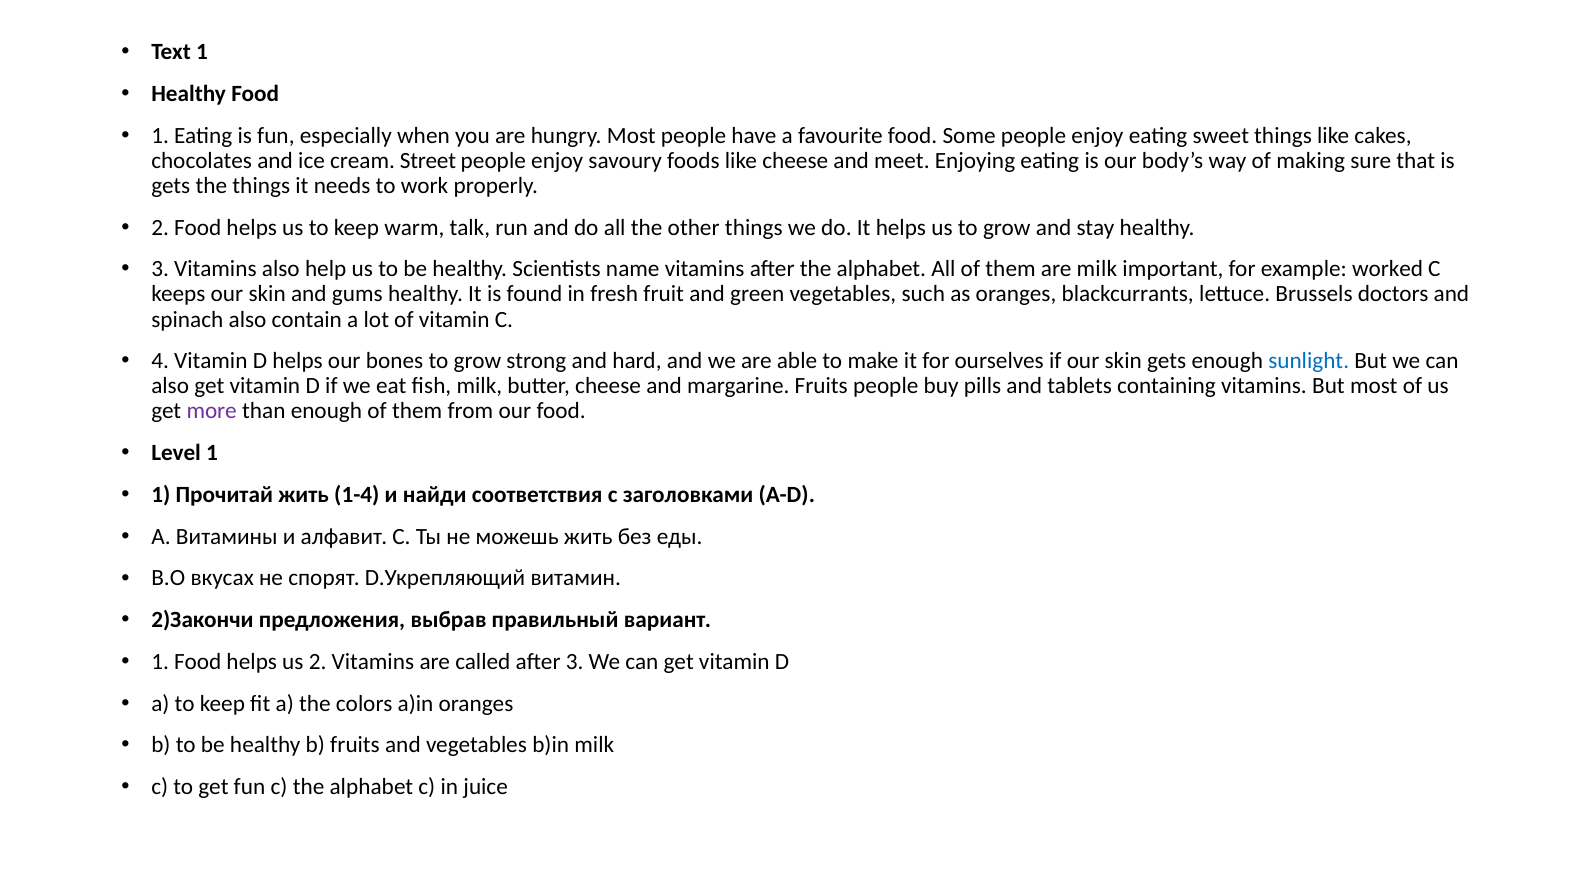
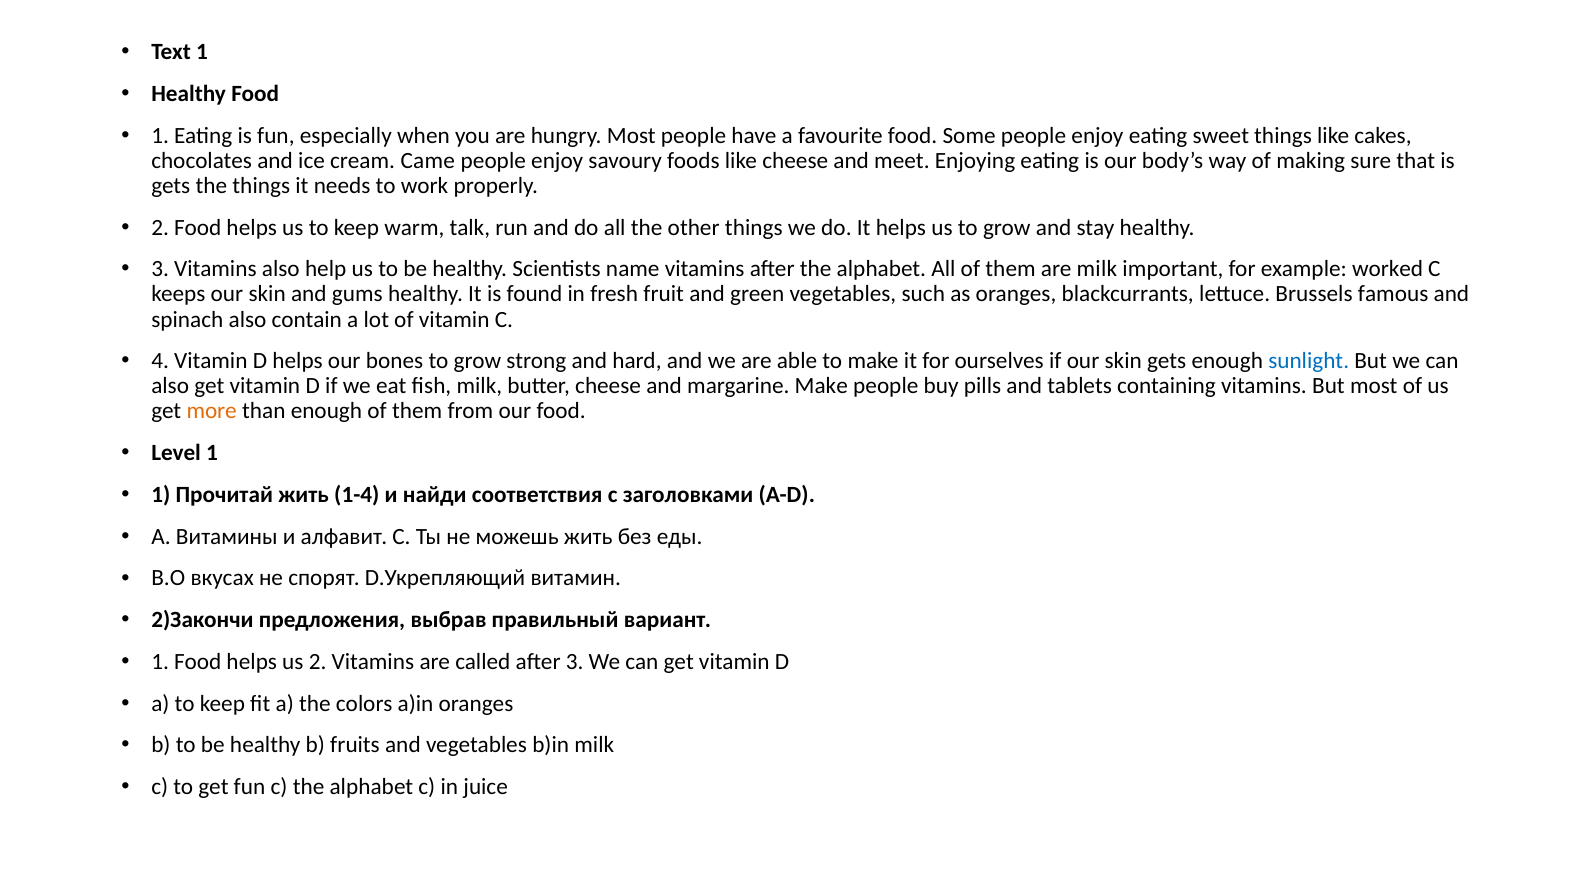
Street: Street -> Came
doctors: doctors -> famous
margarine Fruits: Fruits -> Make
more colour: purple -> orange
